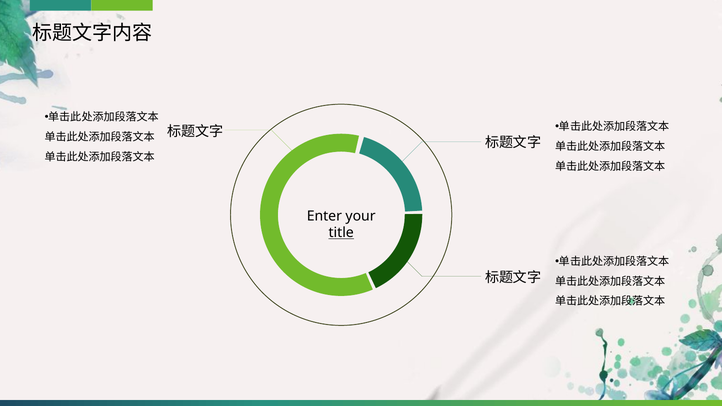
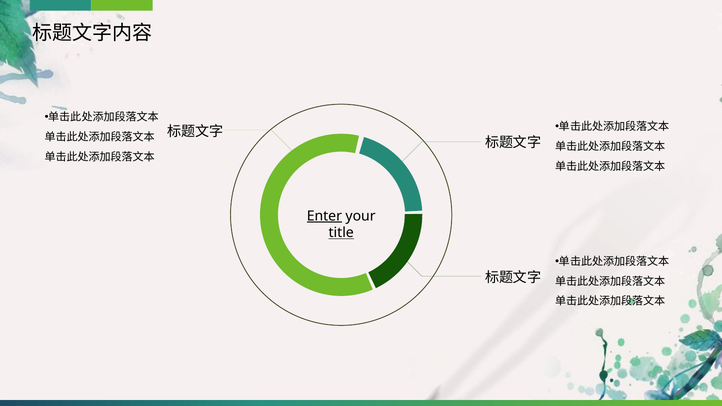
Enter underline: none -> present
